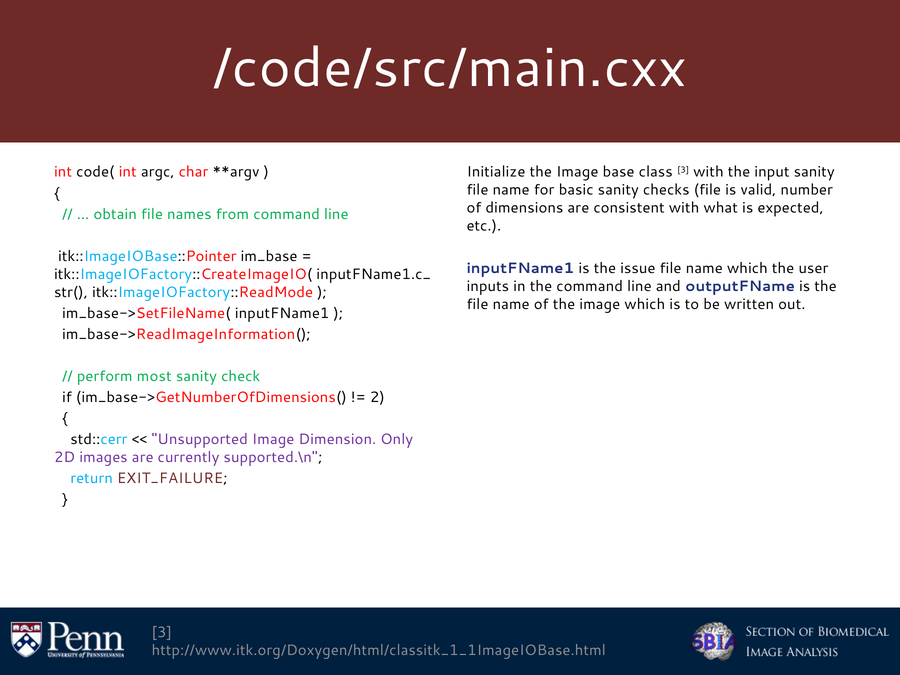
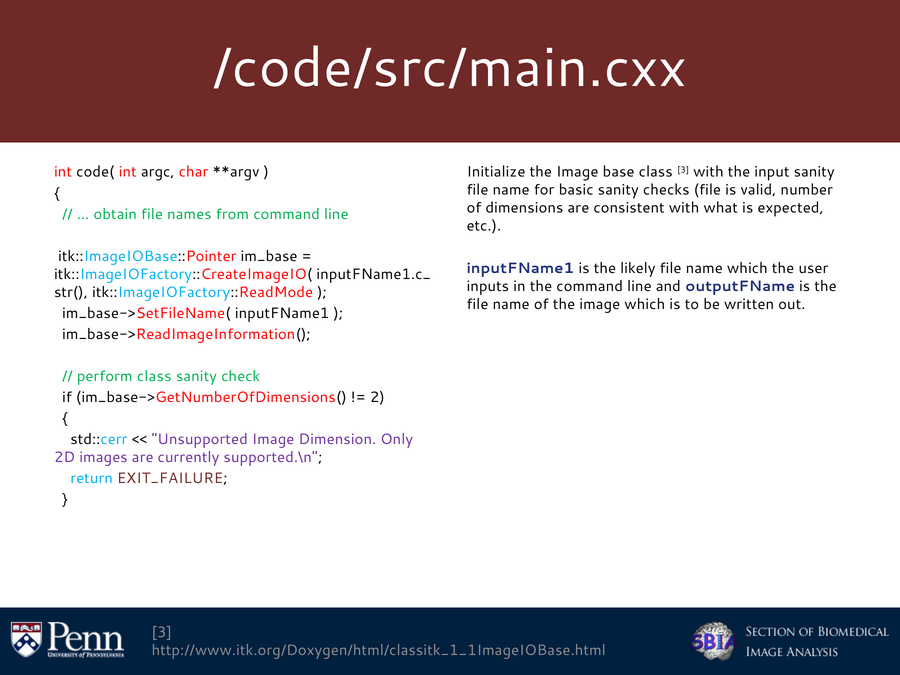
issue: issue -> likely
perform most: most -> class
